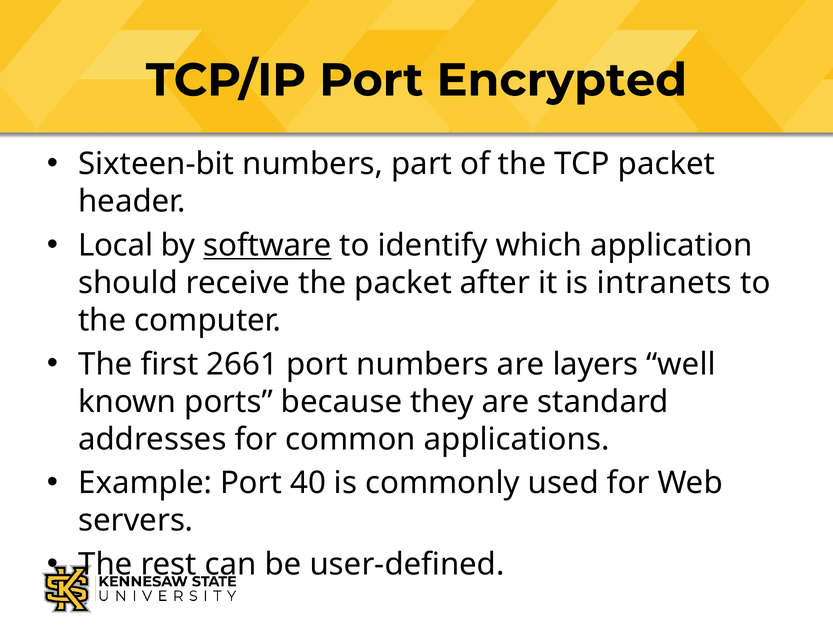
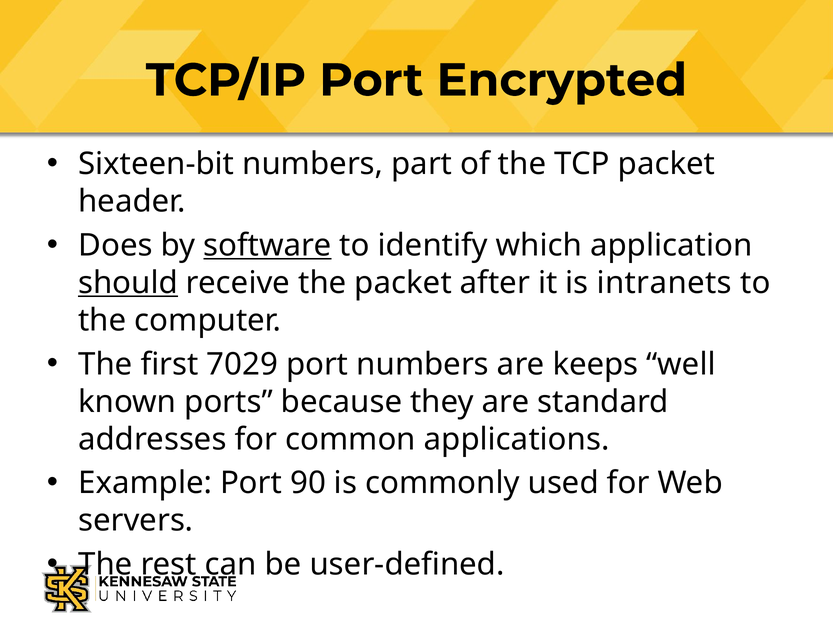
Local: Local -> Does
should underline: none -> present
2661: 2661 -> 7029
layers: layers -> keeps
40: 40 -> 90
